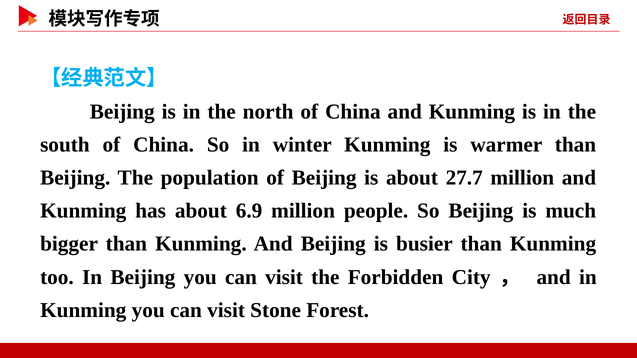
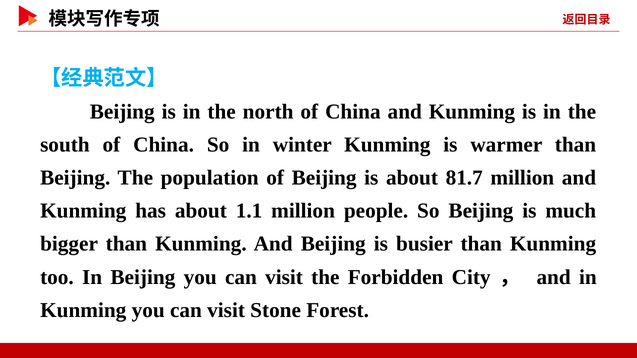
27.7: 27.7 -> 81.7
6.9: 6.9 -> 1.1
